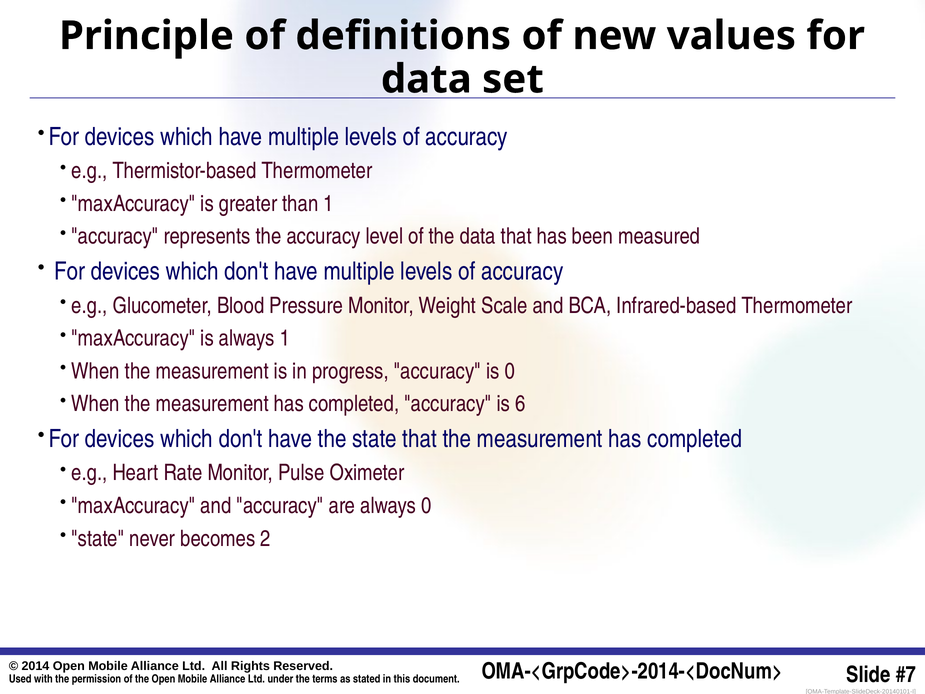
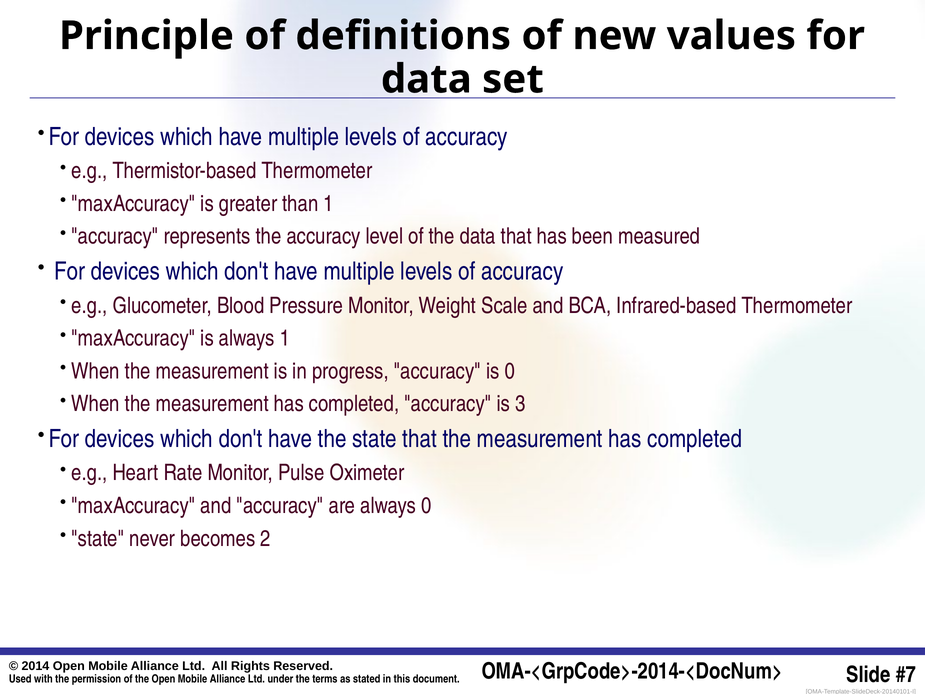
6: 6 -> 3
